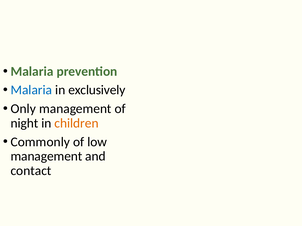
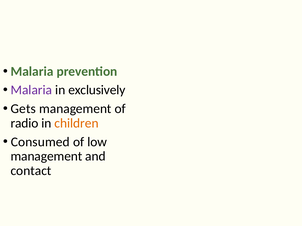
Malaria at (31, 90) colour: blue -> purple
Only: Only -> Gets
night: night -> radio
Commonly: Commonly -> Consumed
